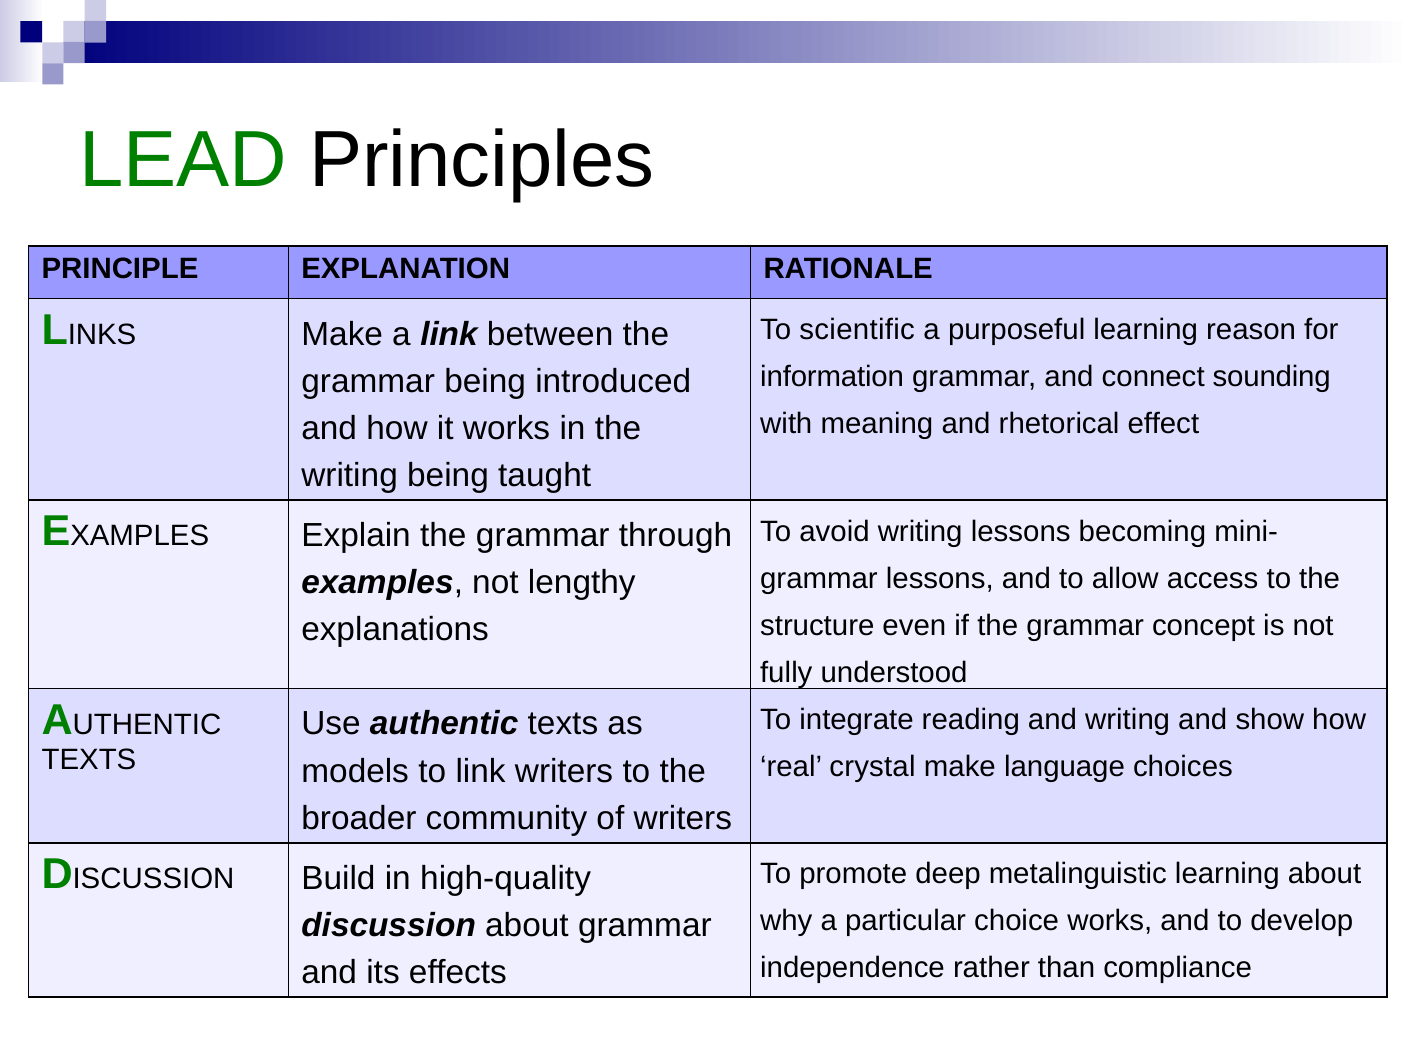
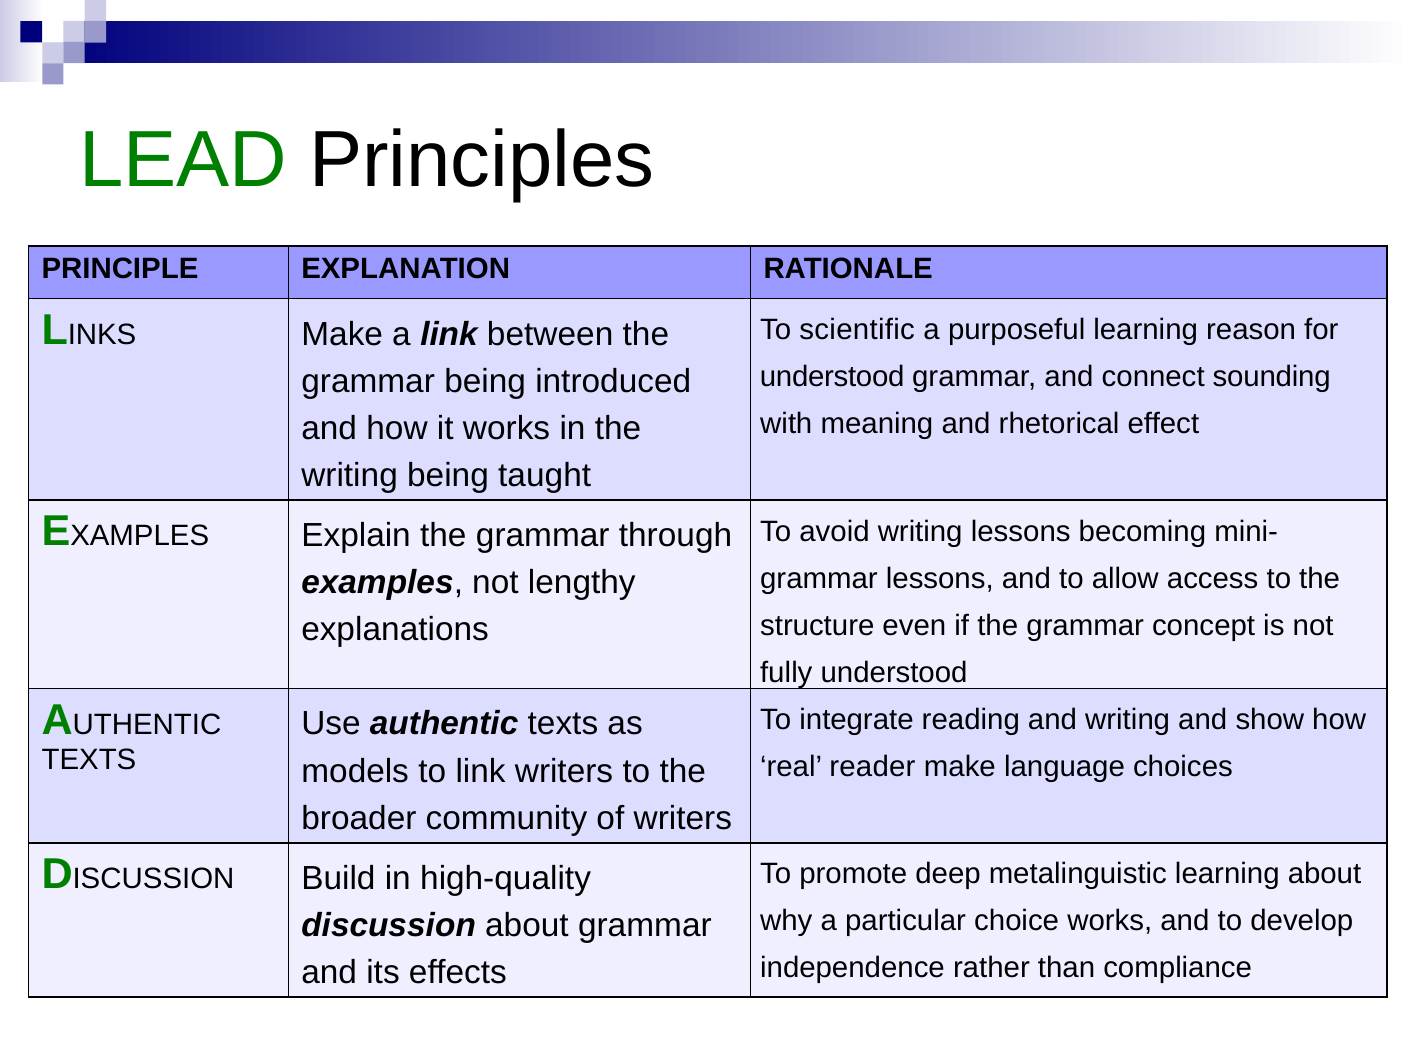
information at (832, 377): information -> understood
crystal: crystal -> reader
